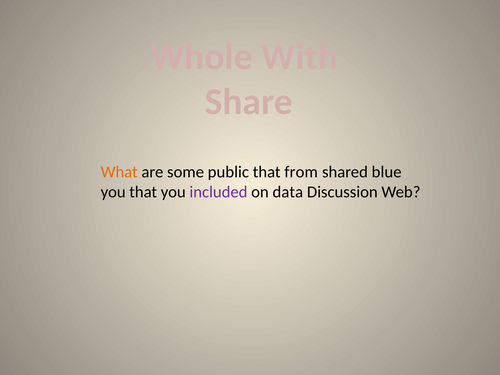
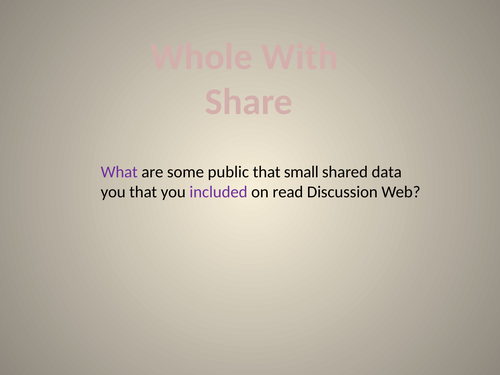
What colour: orange -> purple
from: from -> small
blue: blue -> data
data: data -> read
